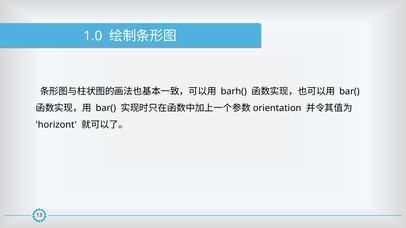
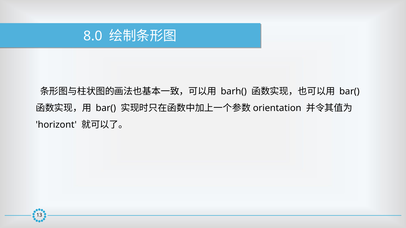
1.0: 1.0 -> 8.0
